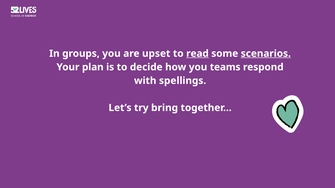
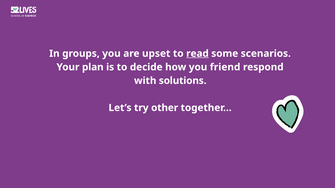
scenarios underline: present -> none
teams: teams -> friend
spellings: spellings -> solutions
bring: bring -> other
